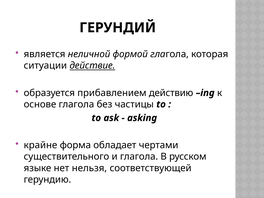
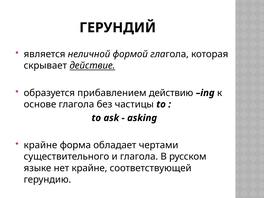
ситуации: ситуации -> скрывает
нет нельзя: нельзя -> крайне
